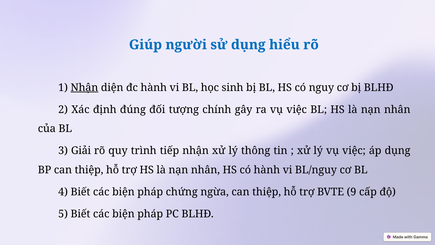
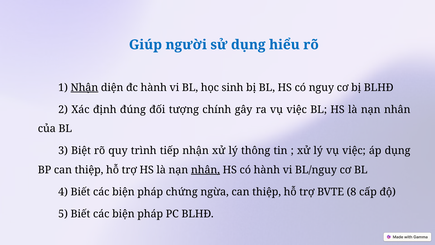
Giải: Giải -> Biệt
nhân at (205, 170) underline: none -> present
9: 9 -> 8
